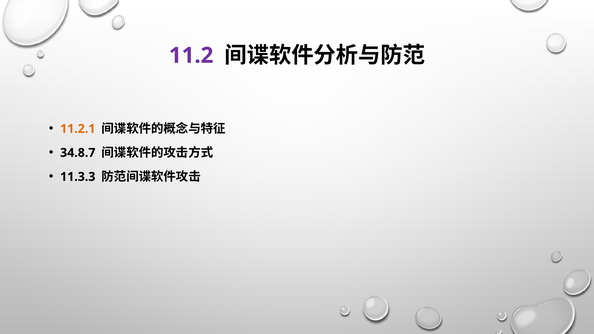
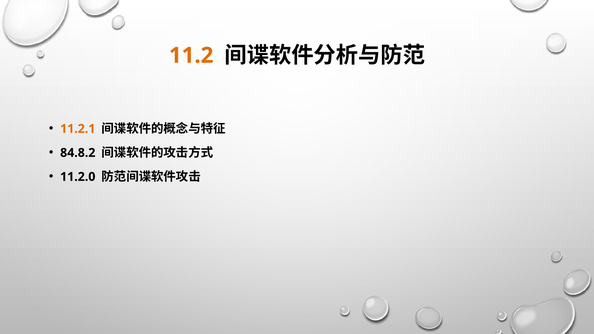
11.2 colour: purple -> orange
34.8.7: 34.8.7 -> 84.8.2
11.3.3: 11.3.3 -> 11.2.0
